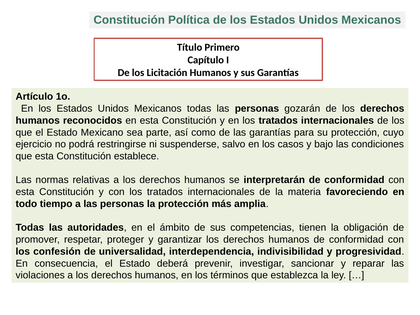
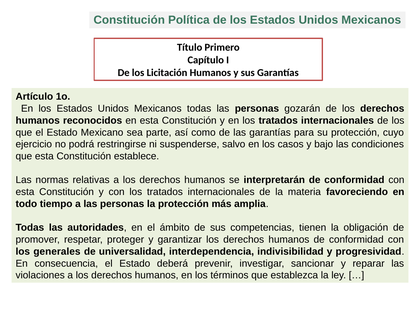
confesión: confesión -> generales
